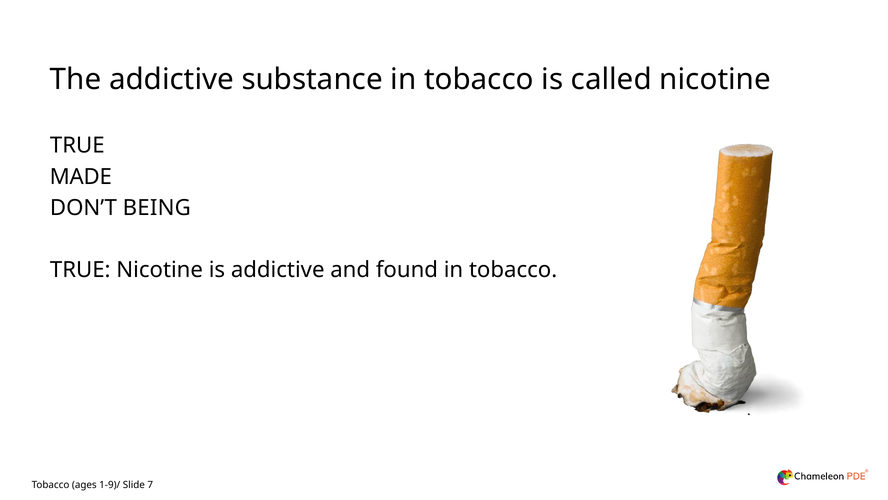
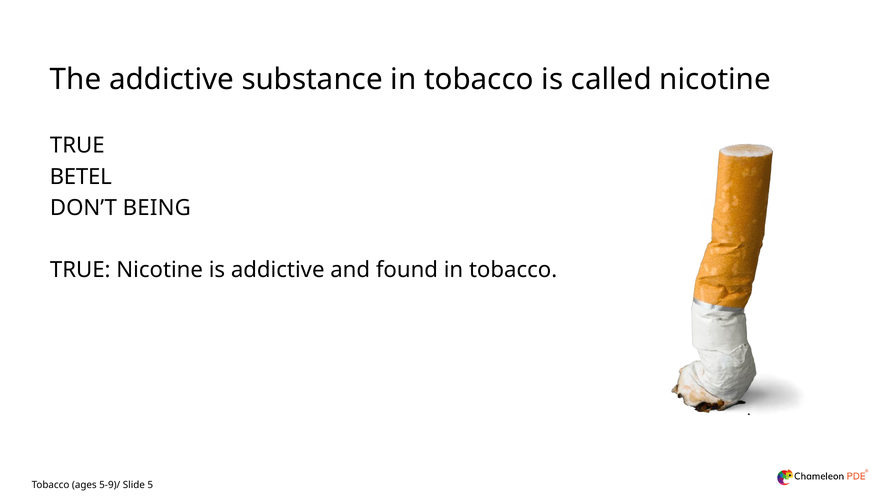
MADE: MADE -> BETEL
1-9)/: 1-9)/ -> 5-9)/
7: 7 -> 5
